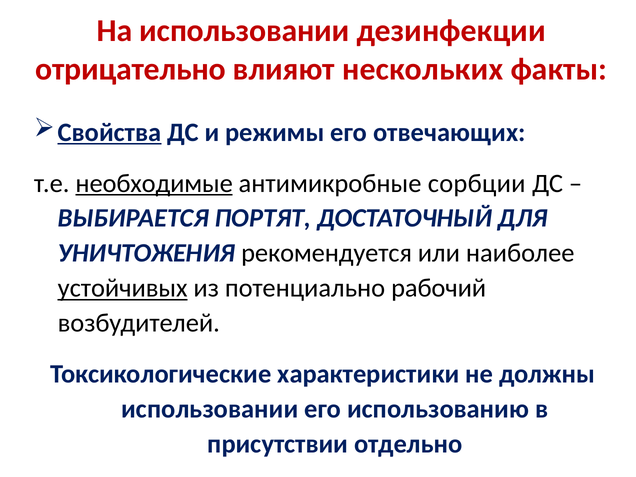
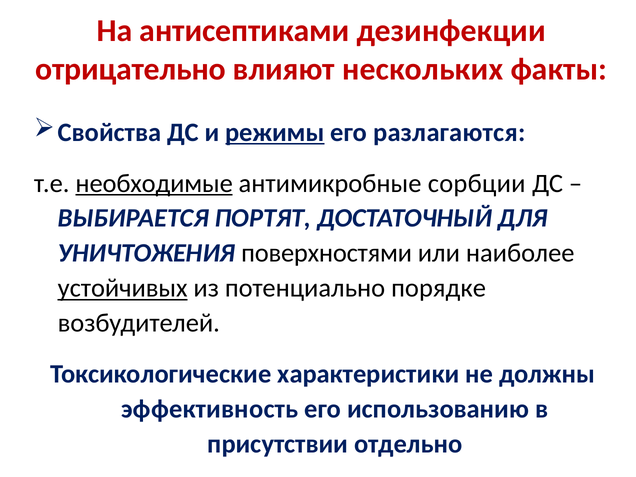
На использовании: использовании -> антисептиками
Свойства underline: present -> none
режимы underline: none -> present
отвечающих: отвечающих -> разлагаются
рекомендуется: рекомендуется -> поверхностями
рабочий: рабочий -> порядке
использовании at (210, 409): использовании -> эффективность
